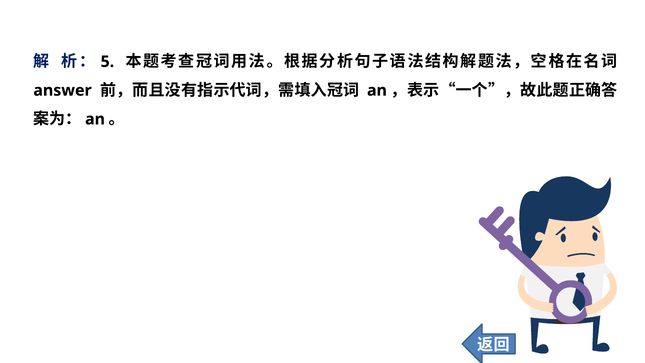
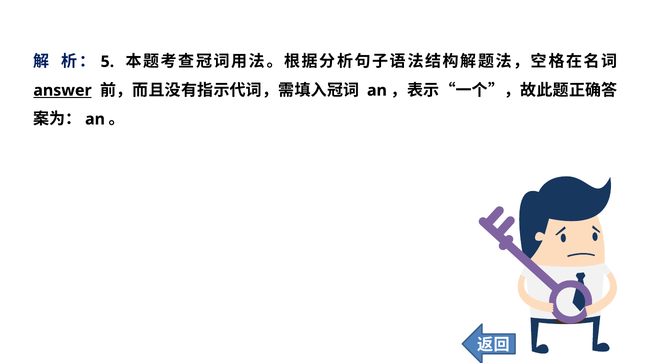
answer underline: none -> present
